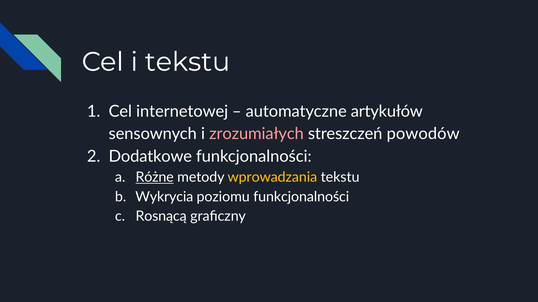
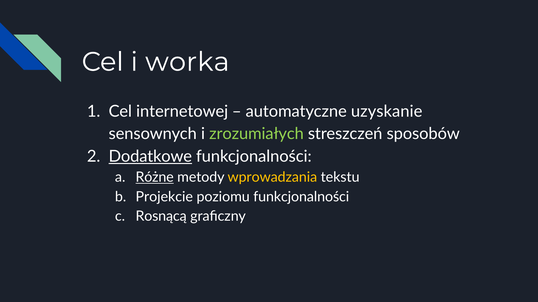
i tekstu: tekstu -> worka
artykułów: artykułów -> uzyskanie
zrozumiałych colour: pink -> light green
powodów: powodów -> sposobów
Dodatkowe underline: none -> present
Wykrycia: Wykrycia -> Projekcie
